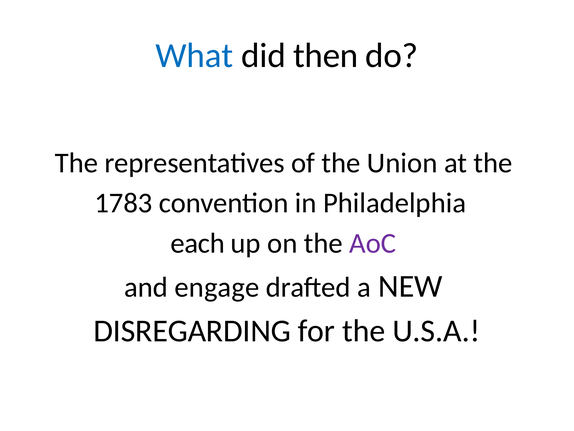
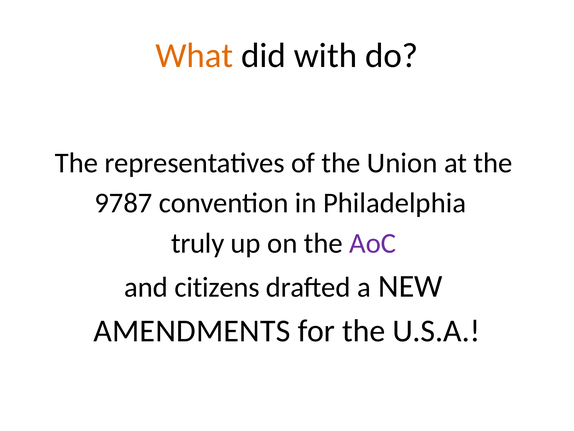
What colour: blue -> orange
then: then -> with
1783: 1783 -> 9787
each: each -> truly
engage: engage -> citizens
DISREGARDING: DISREGARDING -> AMENDMENTS
